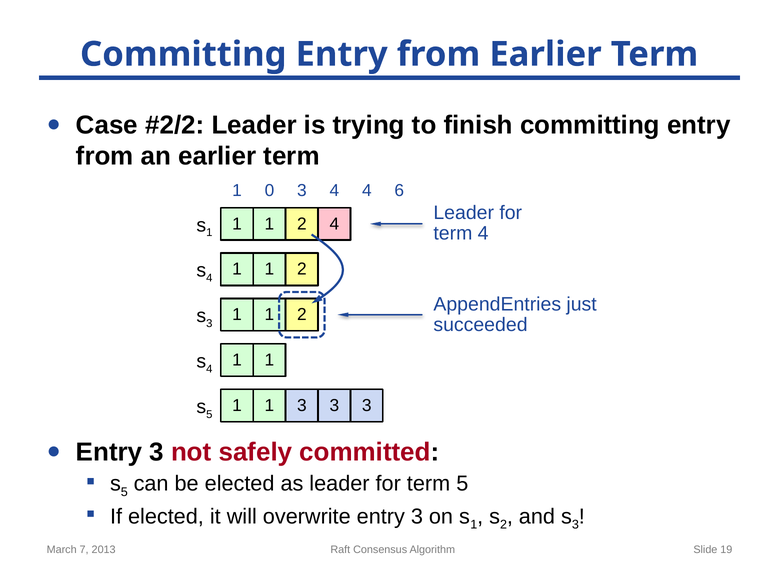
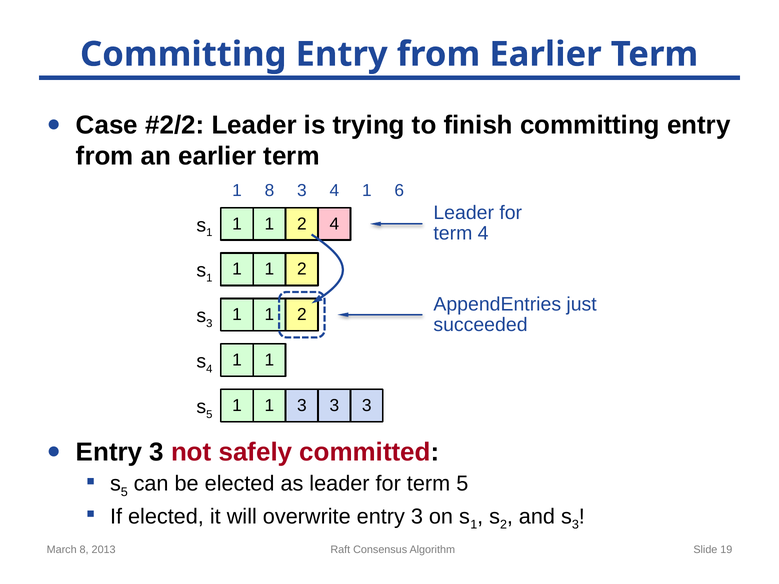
1 0: 0 -> 8
4 4: 4 -> 1
4 at (209, 278): 4 -> 1
March 7: 7 -> 8
